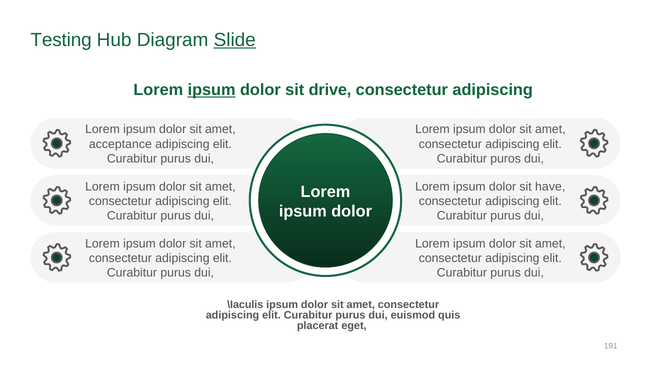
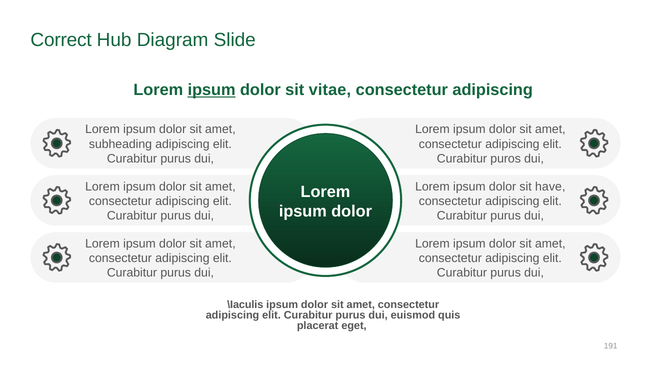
Testing: Testing -> Correct
Slide underline: present -> none
drive: drive -> vitae
acceptance: acceptance -> subheading
